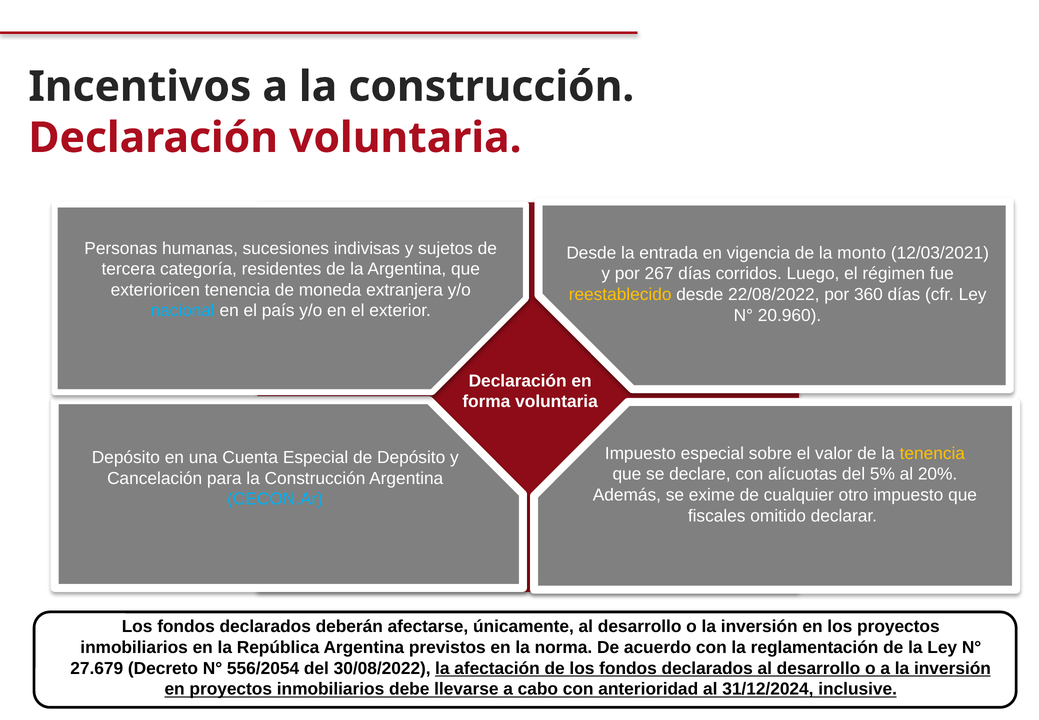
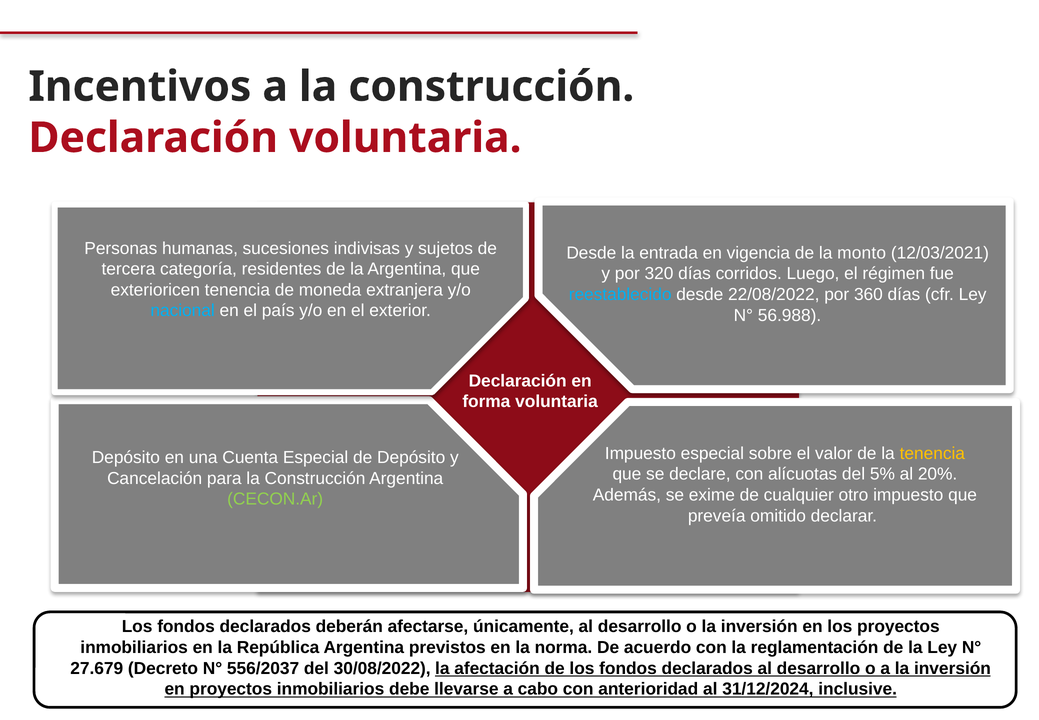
267: 267 -> 320
reestablecido colour: yellow -> light blue
20.960: 20.960 -> 56.988
CECON.Ar colour: light blue -> light green
fiscales: fiscales -> preveía
556/2054: 556/2054 -> 556/2037
